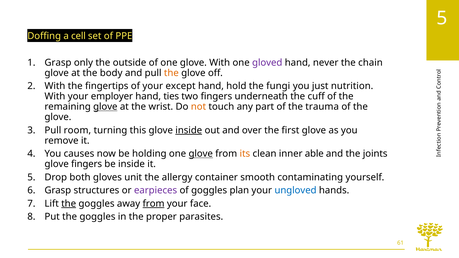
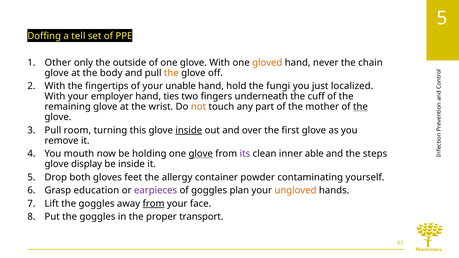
cell: cell -> tell
Grasp at (58, 63): Grasp -> Other
gloved colour: purple -> orange
except: except -> unable
nutrition: nutrition -> localized
glove at (105, 107) underline: present -> none
trauma: trauma -> mother
the at (360, 107) underline: none -> present
causes: causes -> mouth
its colour: orange -> purple
joints: joints -> steps
glove fingers: fingers -> display
unit: unit -> feet
smooth: smooth -> powder
structures: structures -> education
ungloved colour: blue -> orange
the at (69, 204) underline: present -> none
parasites: parasites -> transport
